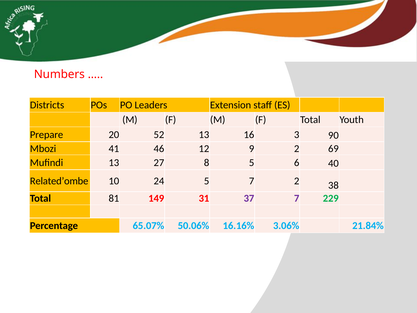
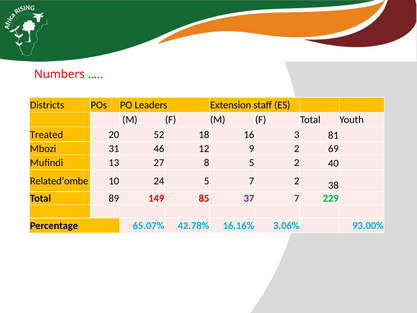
Prepare: Prepare -> Treated
52 13: 13 -> 18
90: 90 -> 81
41: 41 -> 31
5 6: 6 -> 2
81: 81 -> 89
31: 31 -> 85
50.06%: 50.06% -> 42.78%
21.84%: 21.84% -> 93.00%
